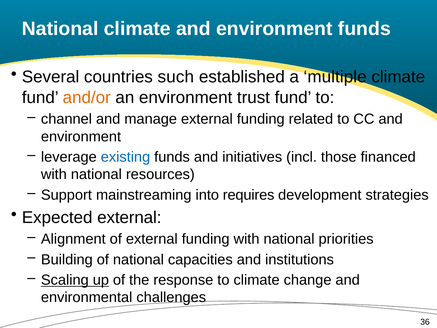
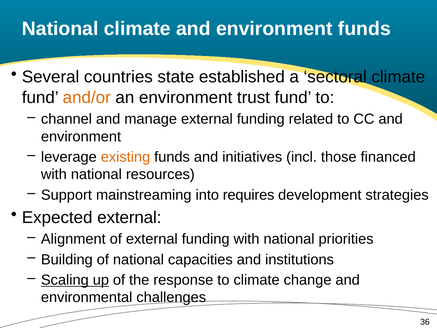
such: such -> state
multiple: multiple -> sectoral
existing colour: blue -> orange
